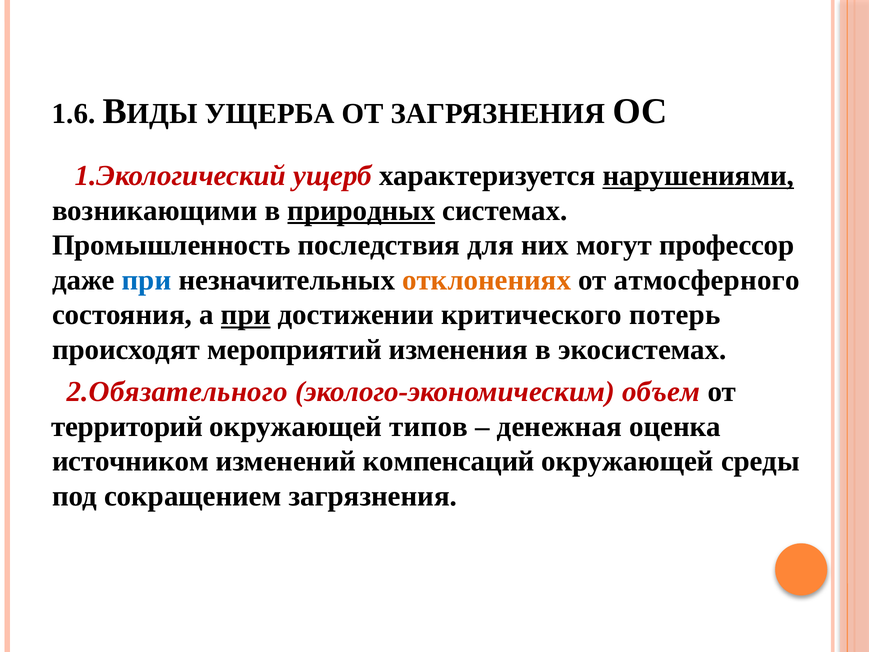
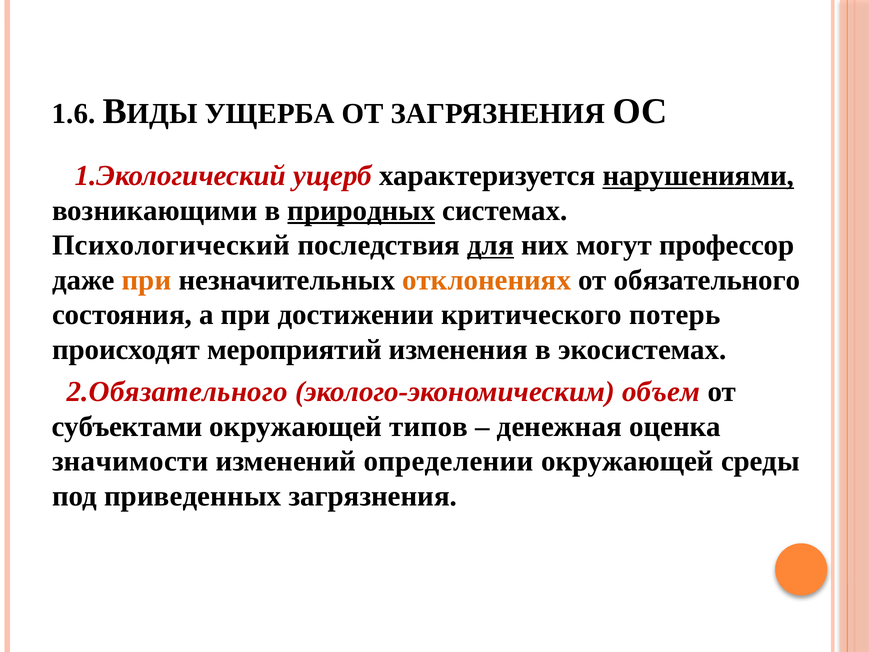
Промышленность: Промышленность -> Психологический
для underline: none -> present
при at (147, 280) colour: blue -> orange
атмосферного: атмосферного -> обязательного
при at (246, 315) underline: present -> none
территорий: территорий -> субъектами
источником: источником -> значимости
компенсаций: компенсаций -> определении
сокращением: сокращением -> приведенных
